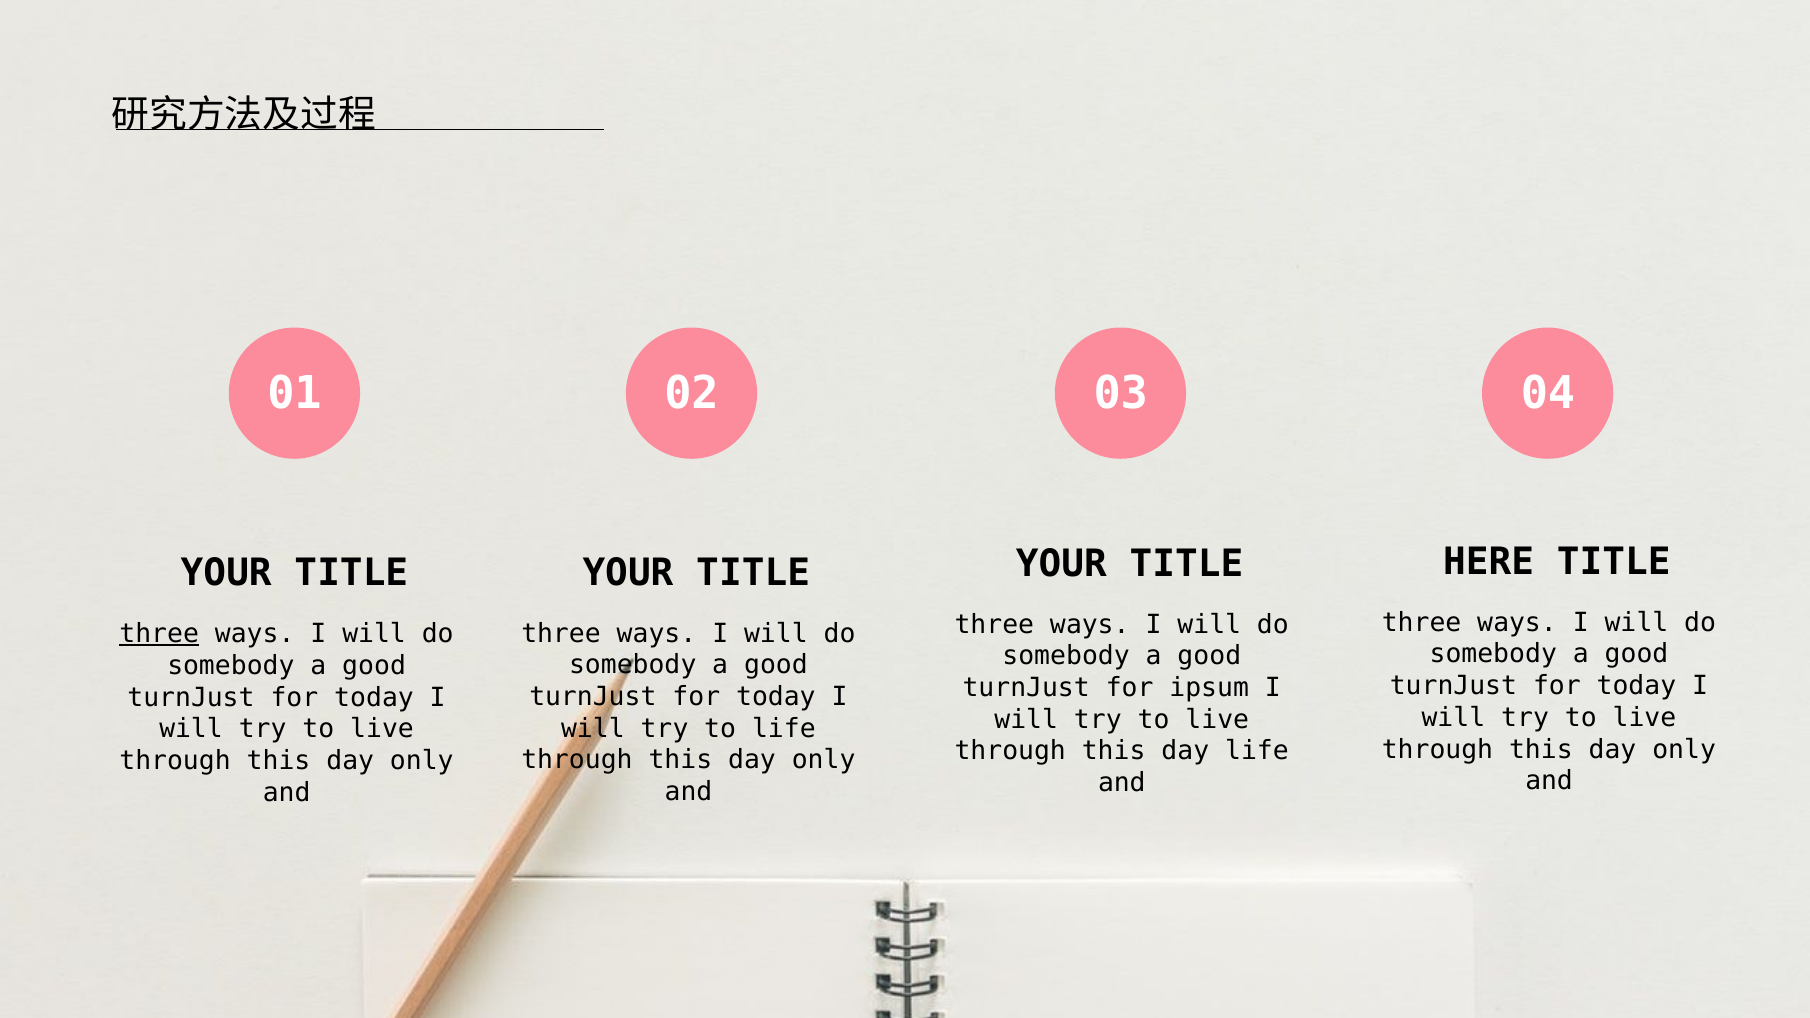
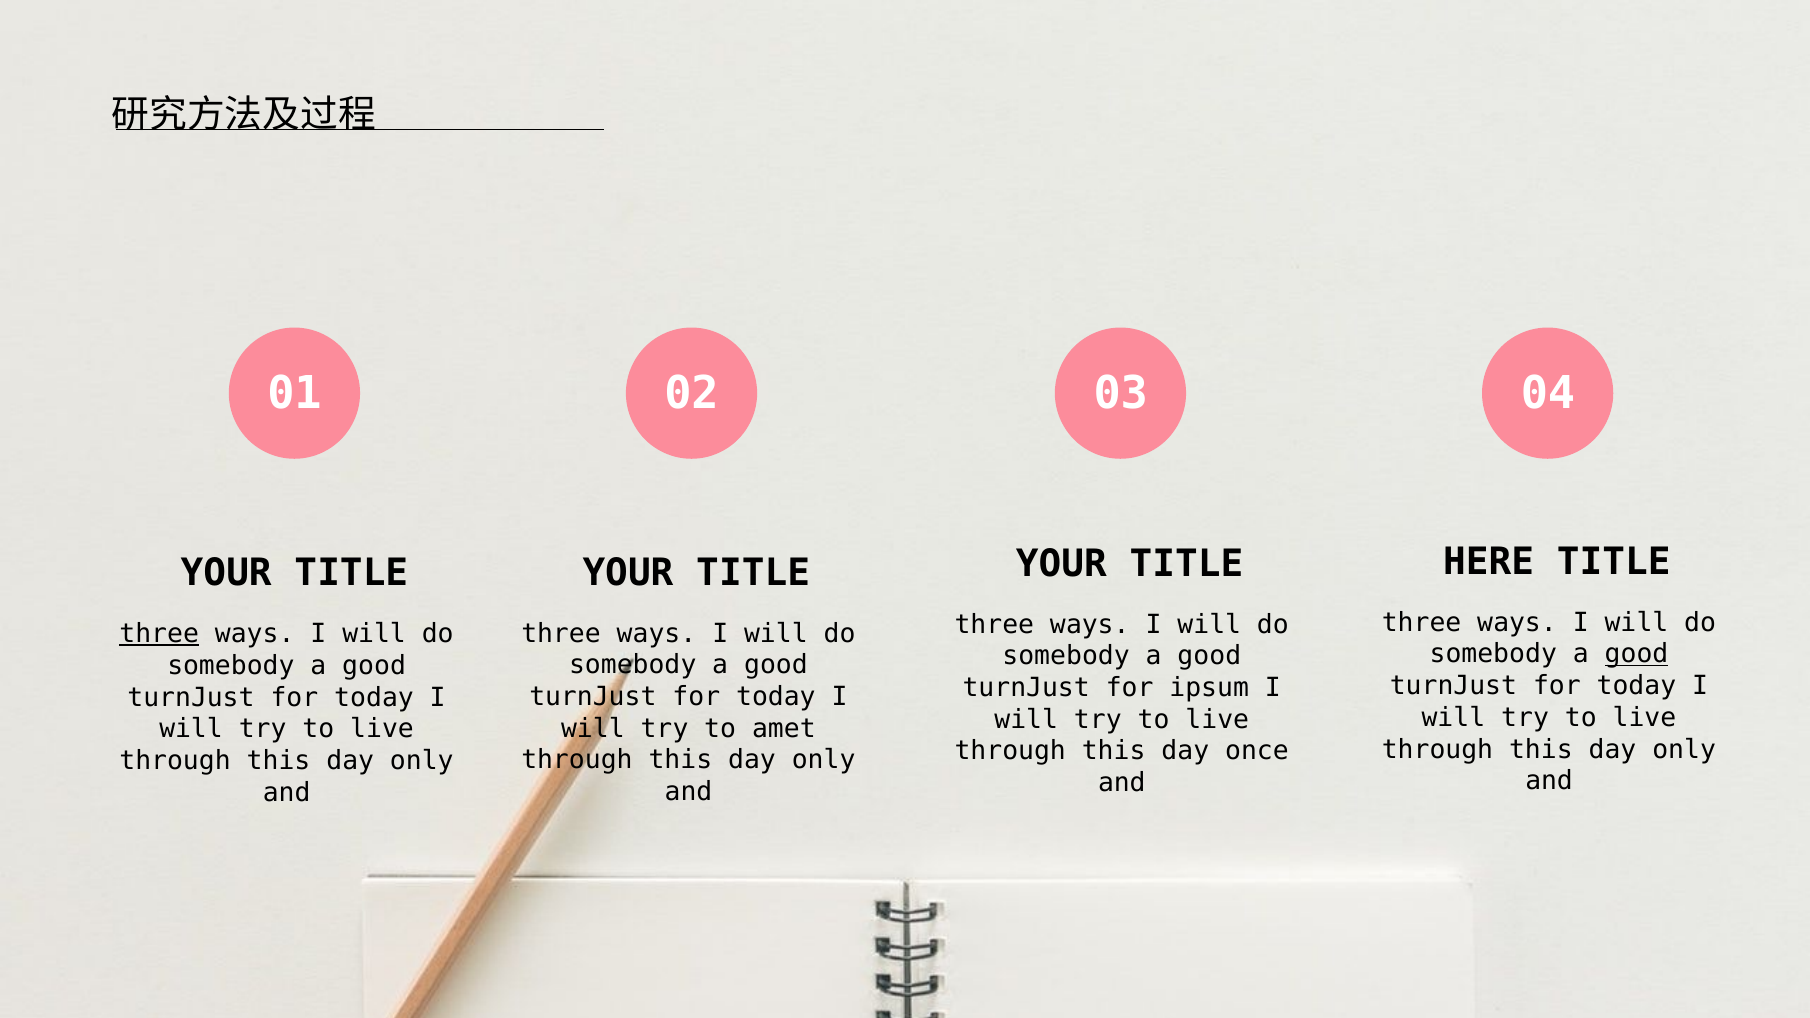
good at (1637, 654) underline: none -> present
to life: life -> amet
day life: life -> once
